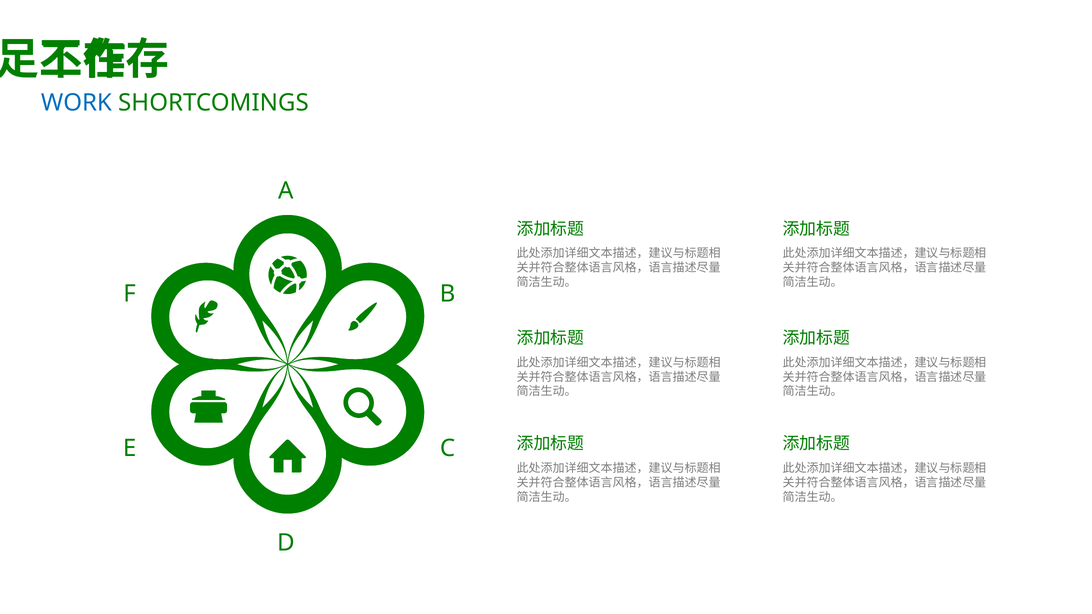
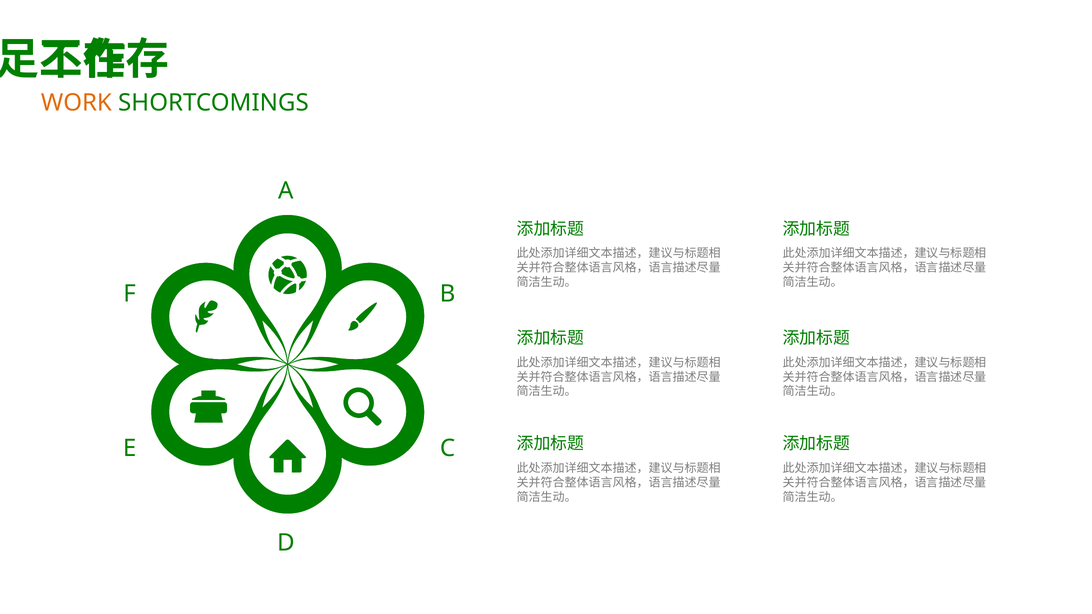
WORK colour: blue -> orange
